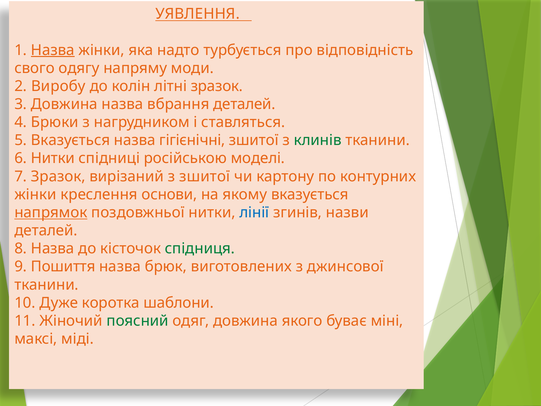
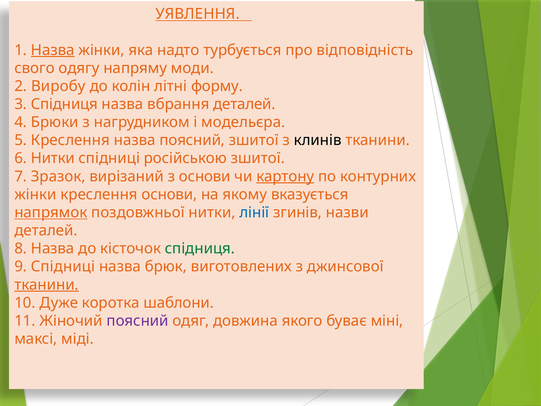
літні зразок: зразок -> форму
3 Довжина: Довжина -> Спідниця
ставляться: ставляться -> модельєра
5 Вказується: Вказується -> Креслення
назва гігієнічні: гігієнічні -> поясний
клинів colour: green -> black
російською моделі: моделі -> зшитої
з зшитої: зшитої -> основи
картону underline: none -> present
9 Пошиття: Пошиття -> Спідниці
тканини at (47, 285) underline: none -> present
поясний at (138, 321) colour: green -> purple
